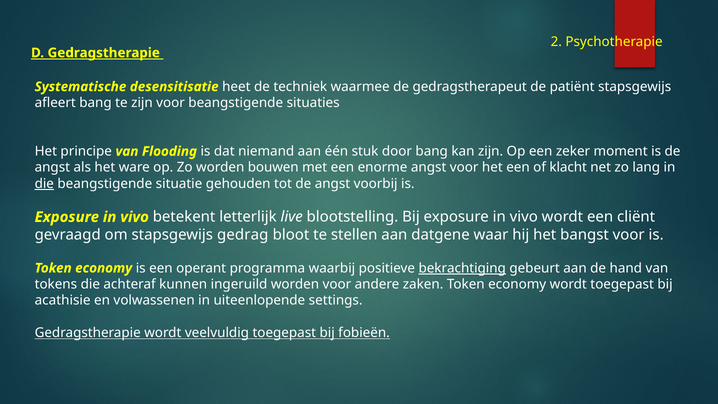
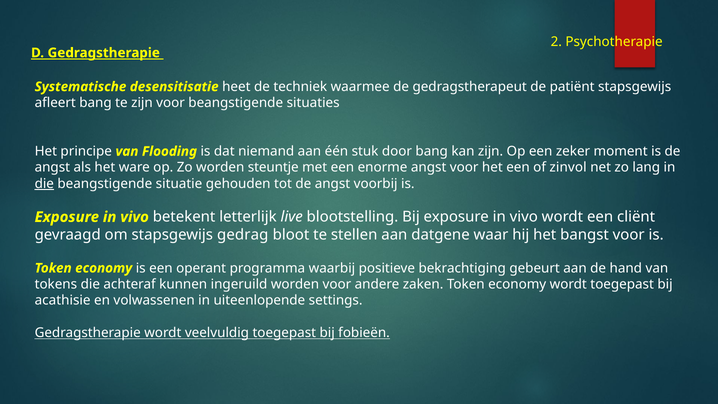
bouwen: bouwen -> steuntje
klacht: klacht -> zinvol
bekrachtiging underline: present -> none
